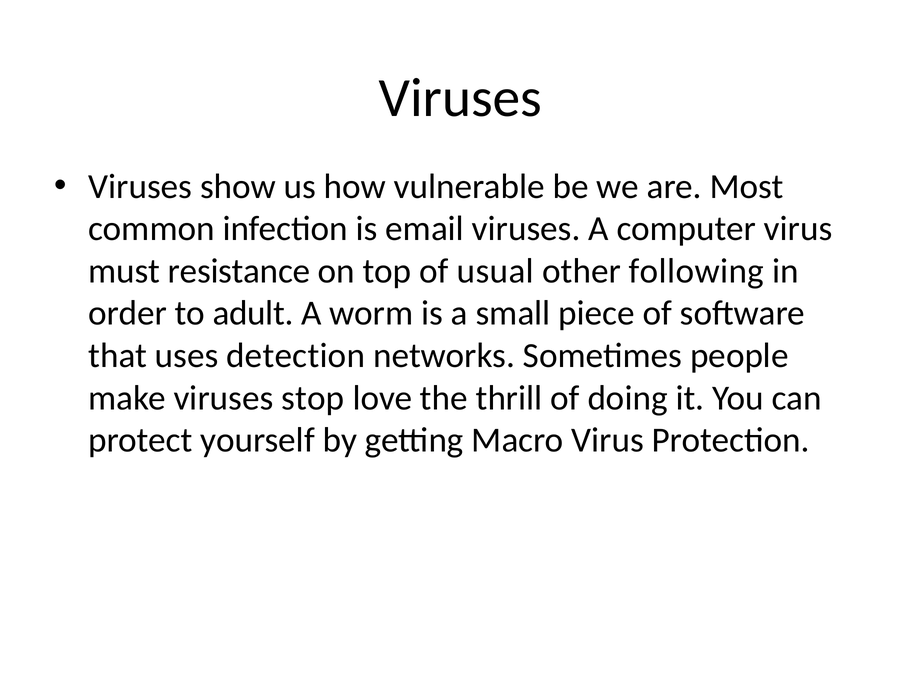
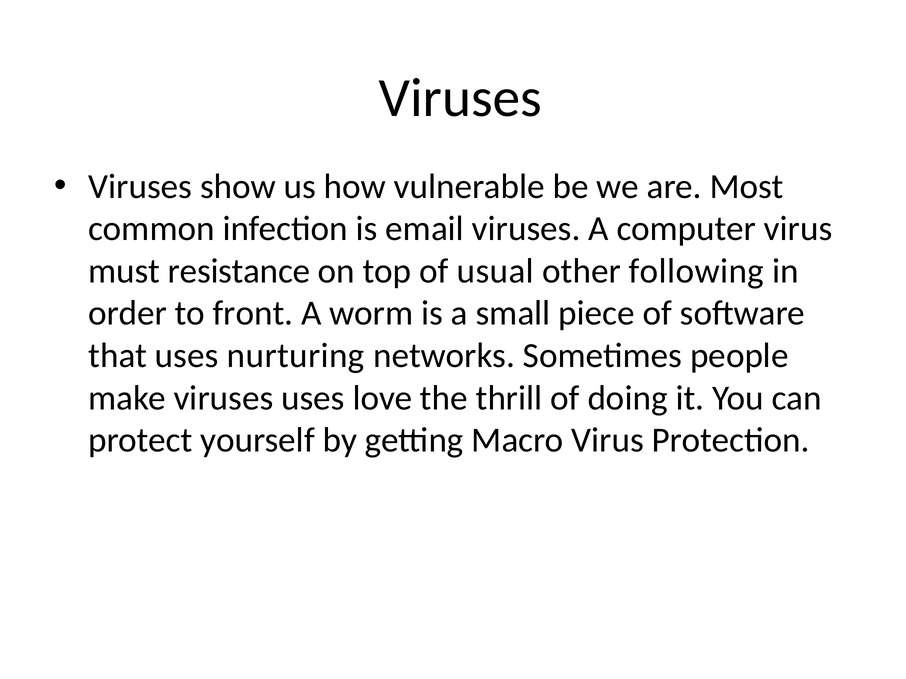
adult: adult -> front
detection: detection -> nurturing
viruses stop: stop -> uses
